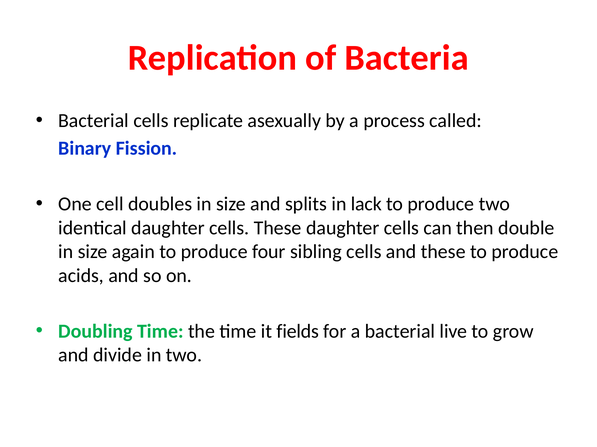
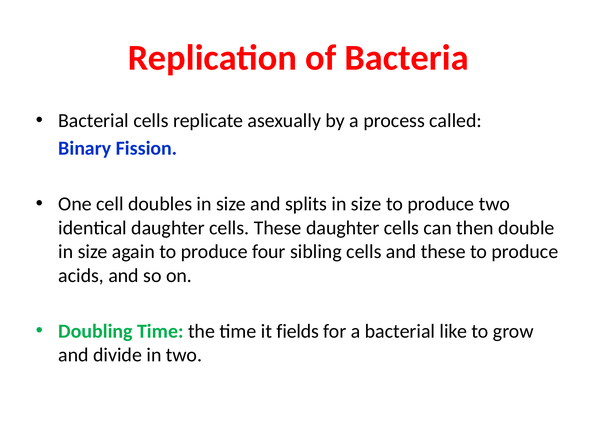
splits in lack: lack -> size
live: live -> like
